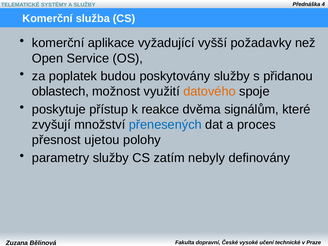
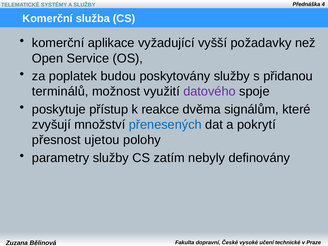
oblastech: oblastech -> terminálů
datového colour: orange -> purple
proces: proces -> pokrytí
